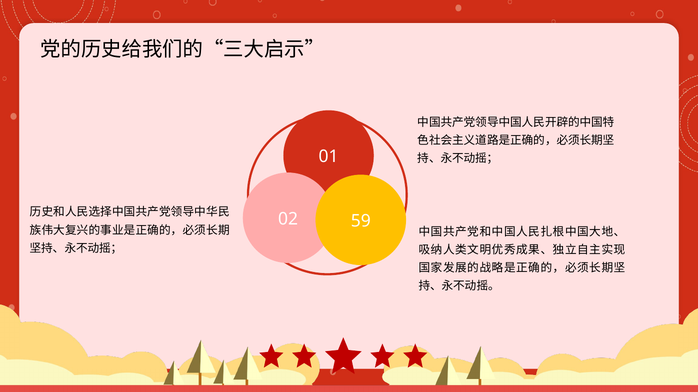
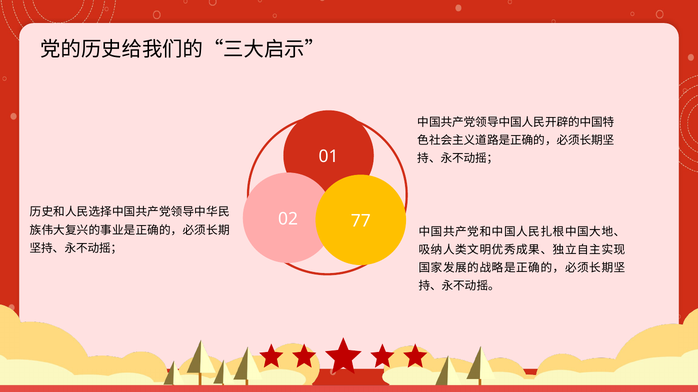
59: 59 -> 77
